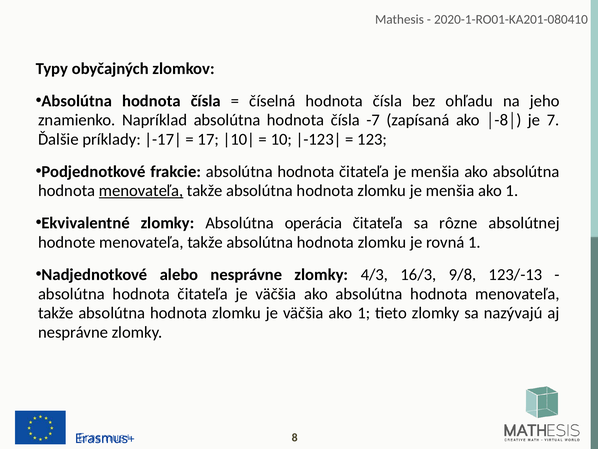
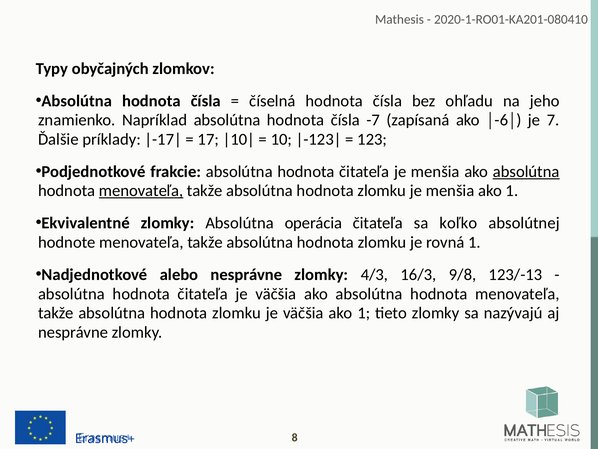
│-8│: │-8│ -> │-6│
absolútna at (526, 171) underline: none -> present
rôzne: rôzne -> koľko
